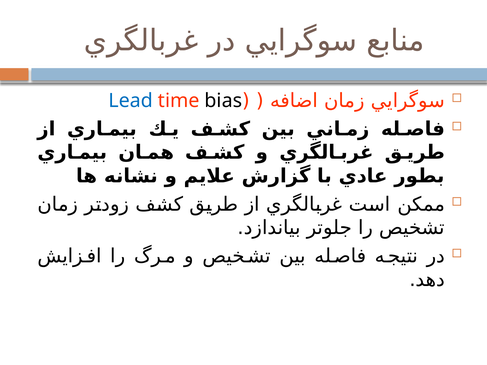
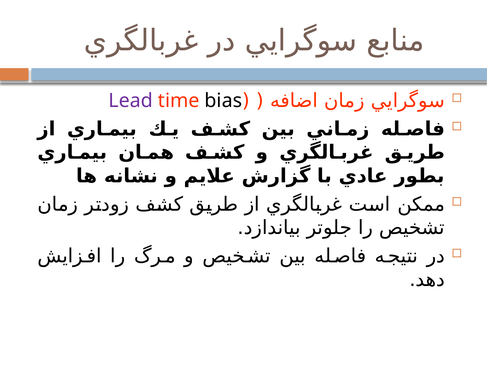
Lead colour: blue -> purple
